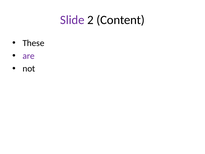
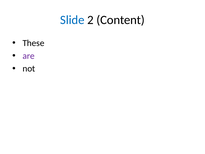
Slide colour: purple -> blue
